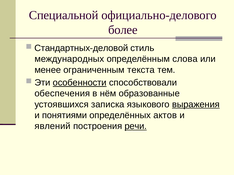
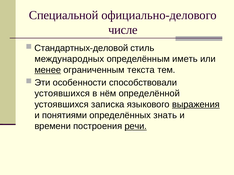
более: более -> числе
слова: слова -> иметь
менее underline: none -> present
особенности underline: present -> none
обеспечения at (62, 94): обеспечения -> устоявшихся
образованные: образованные -> определённой
актов: актов -> знать
явлений: явлений -> времени
